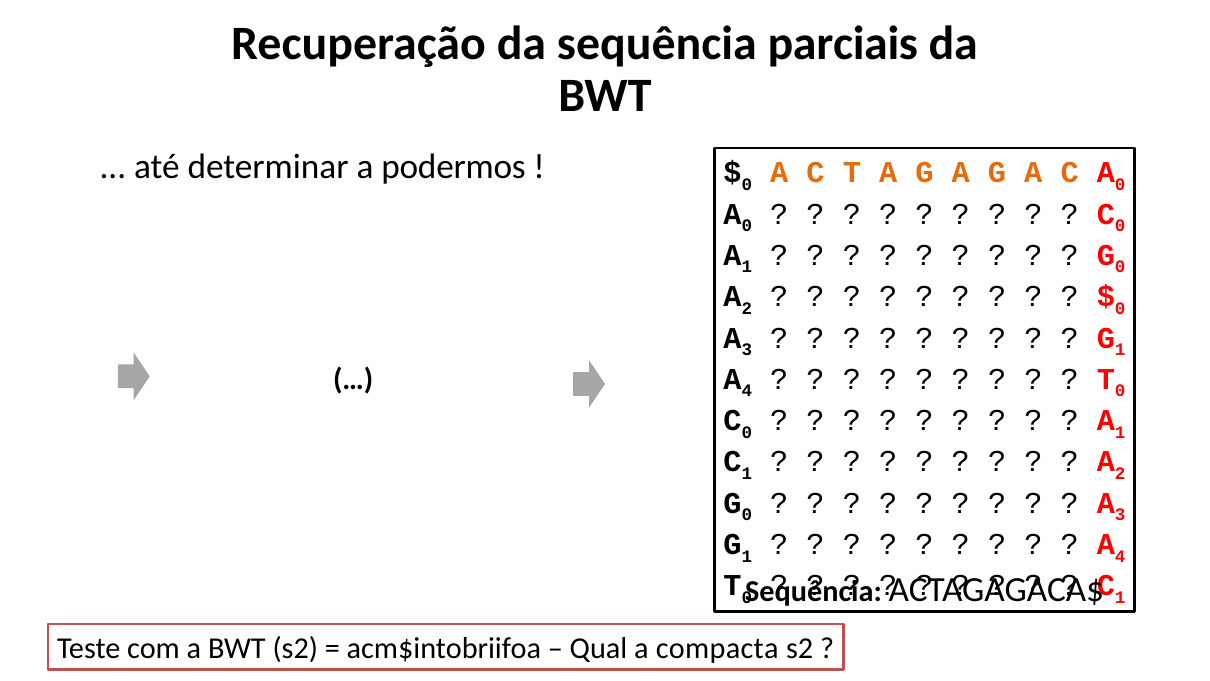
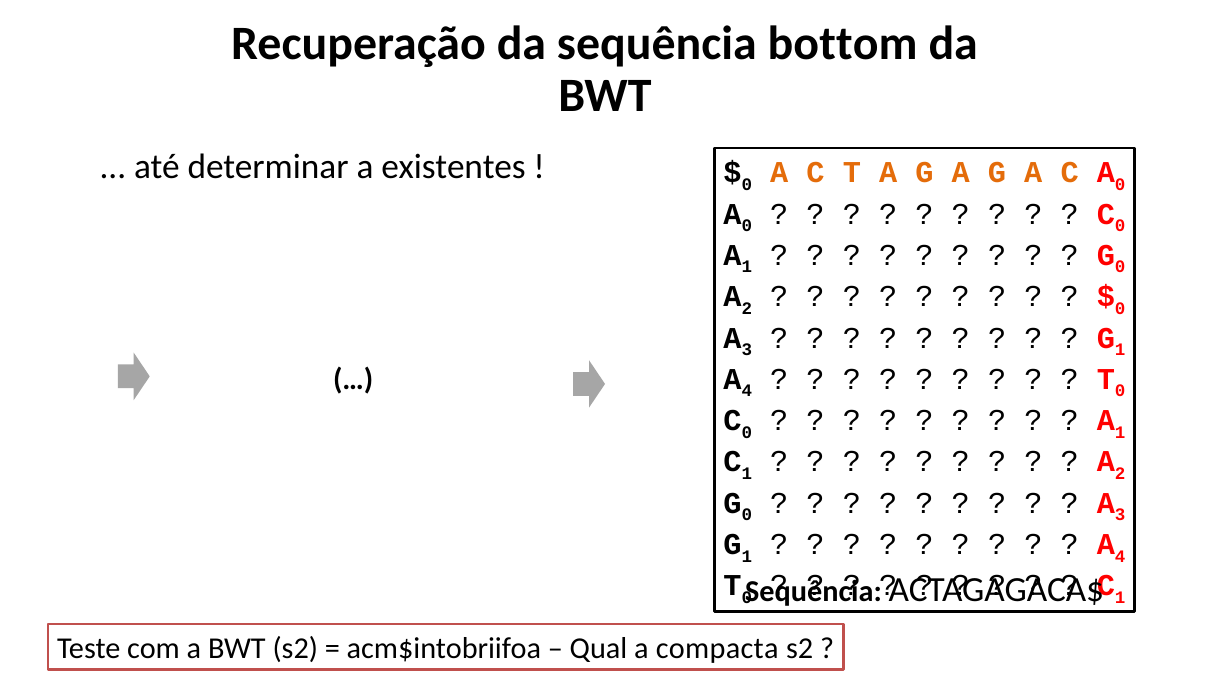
parciais: parciais -> bottom
podermos: podermos -> existentes
